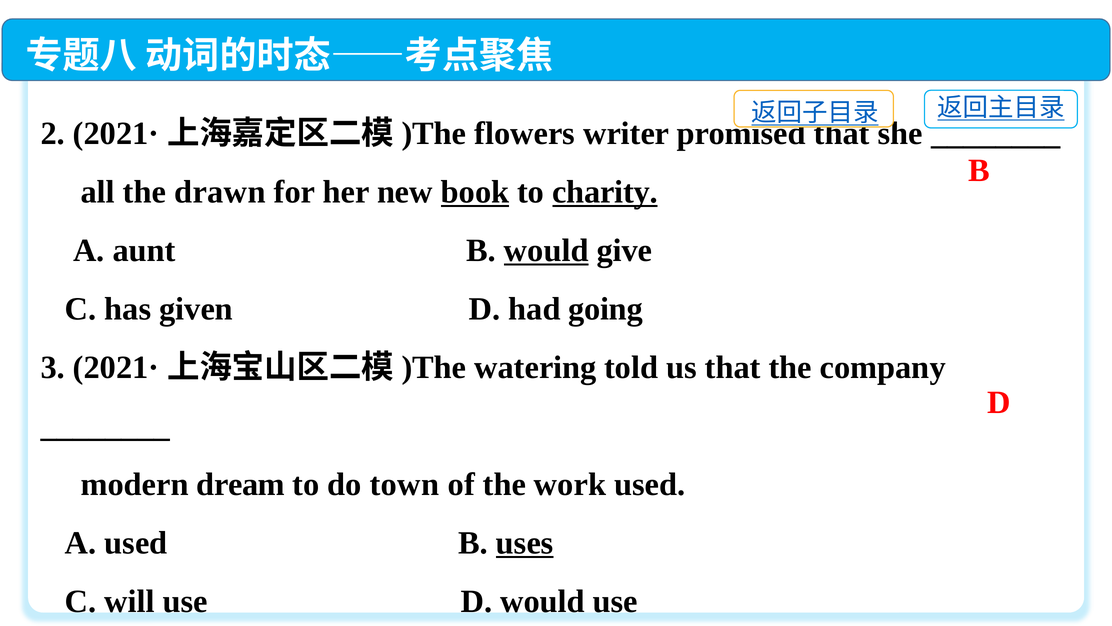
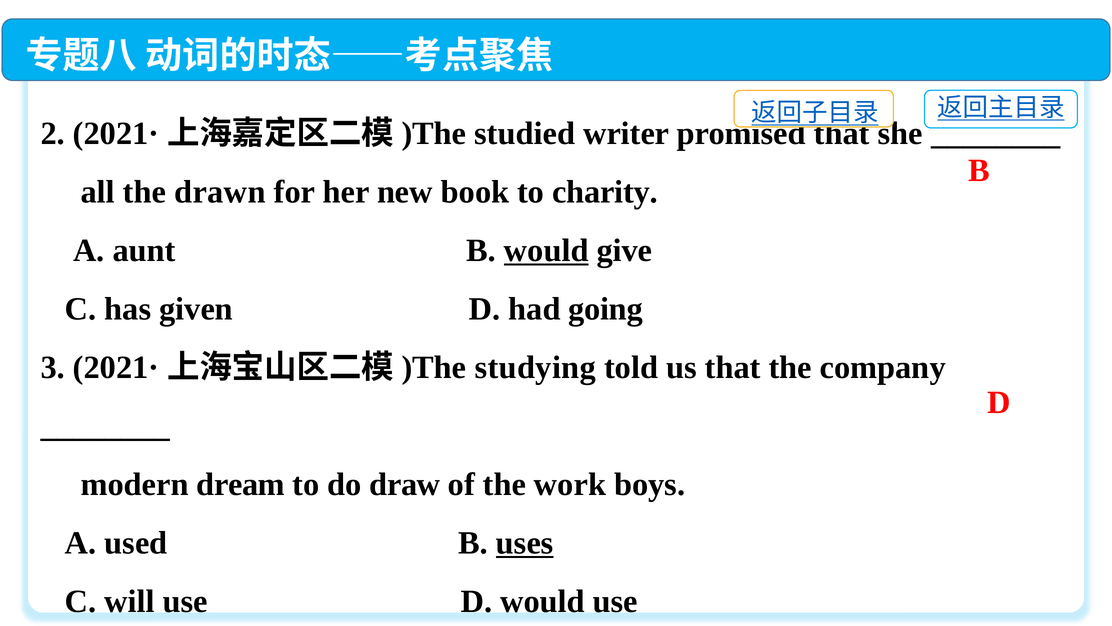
flowers: flowers -> studied
book underline: present -> none
charity underline: present -> none
watering: watering -> studying
town: town -> draw
work used: used -> boys
